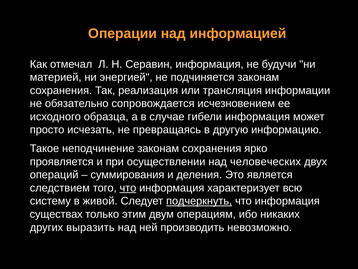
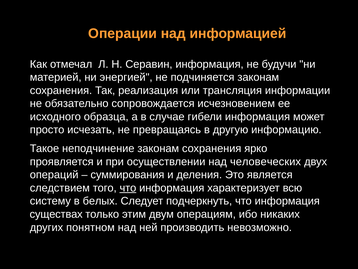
живой: живой -> белых
подчеркнуть underline: present -> none
выразить: выразить -> понятном
